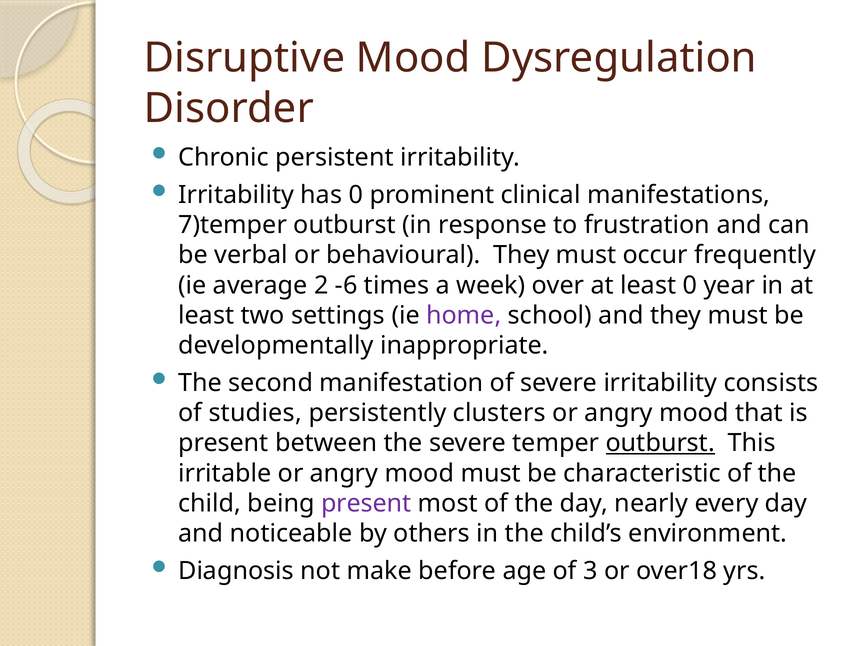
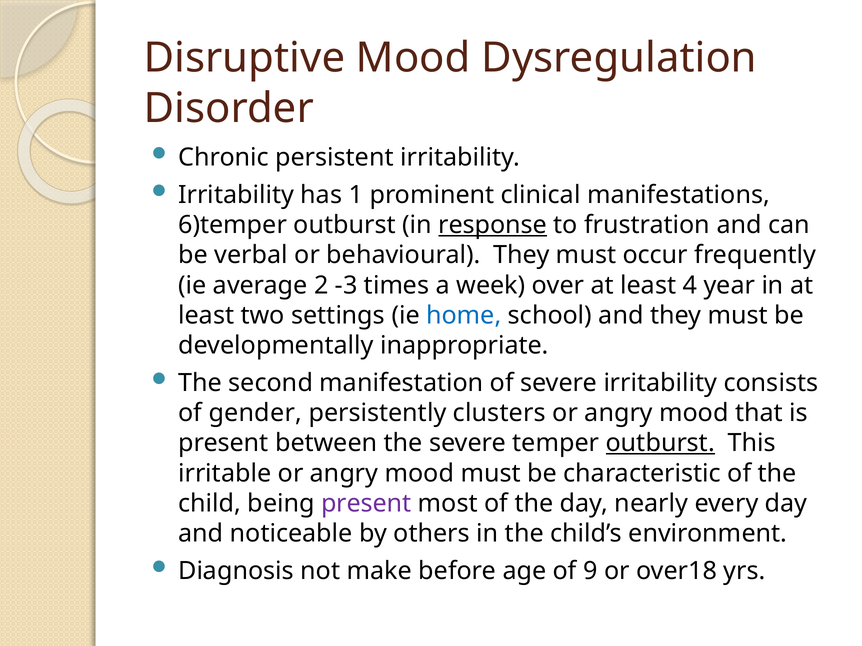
has 0: 0 -> 1
7)temper: 7)temper -> 6)temper
response underline: none -> present
-6: -6 -> -3
least 0: 0 -> 4
home colour: purple -> blue
studies: studies -> gender
3: 3 -> 9
